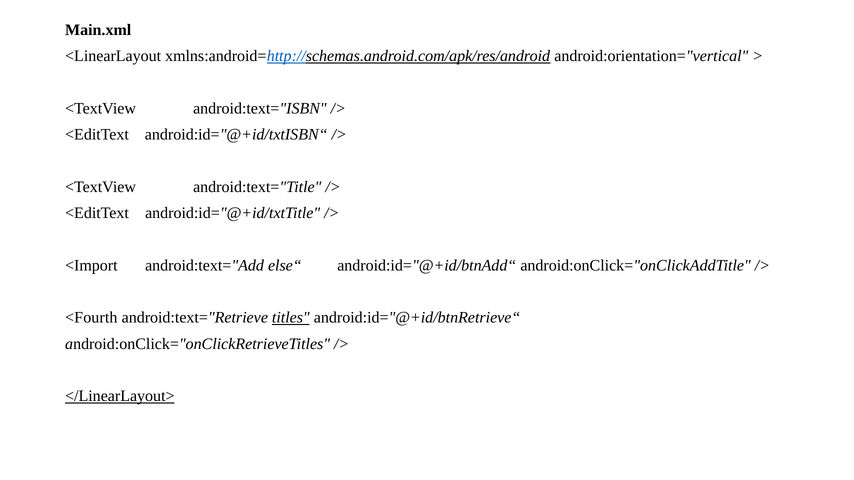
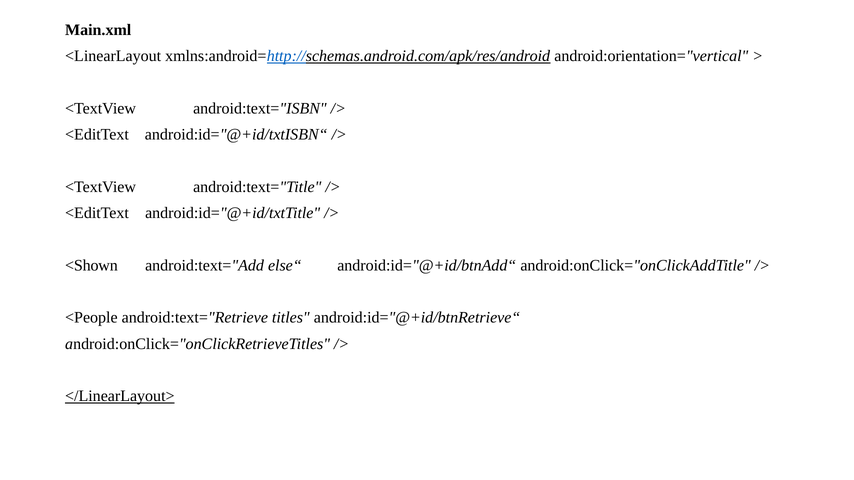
<Import: <Import -> <Shown
<Fourth: <Fourth -> <People
titles underline: present -> none
